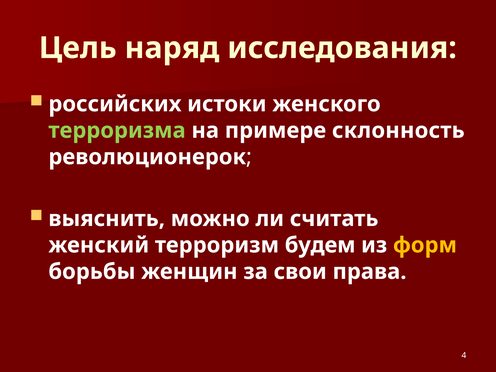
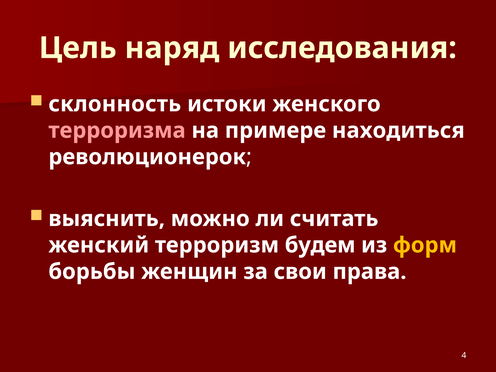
российских: российских -> склонность
терроризма colour: light green -> pink
склонность: склонность -> находиться
